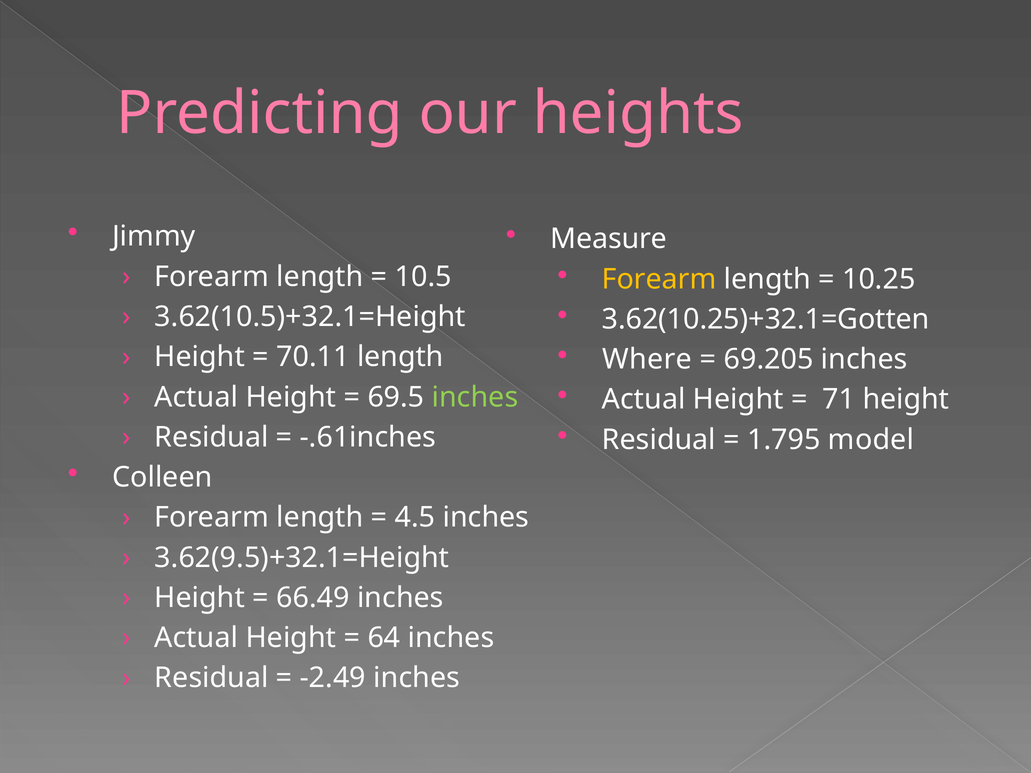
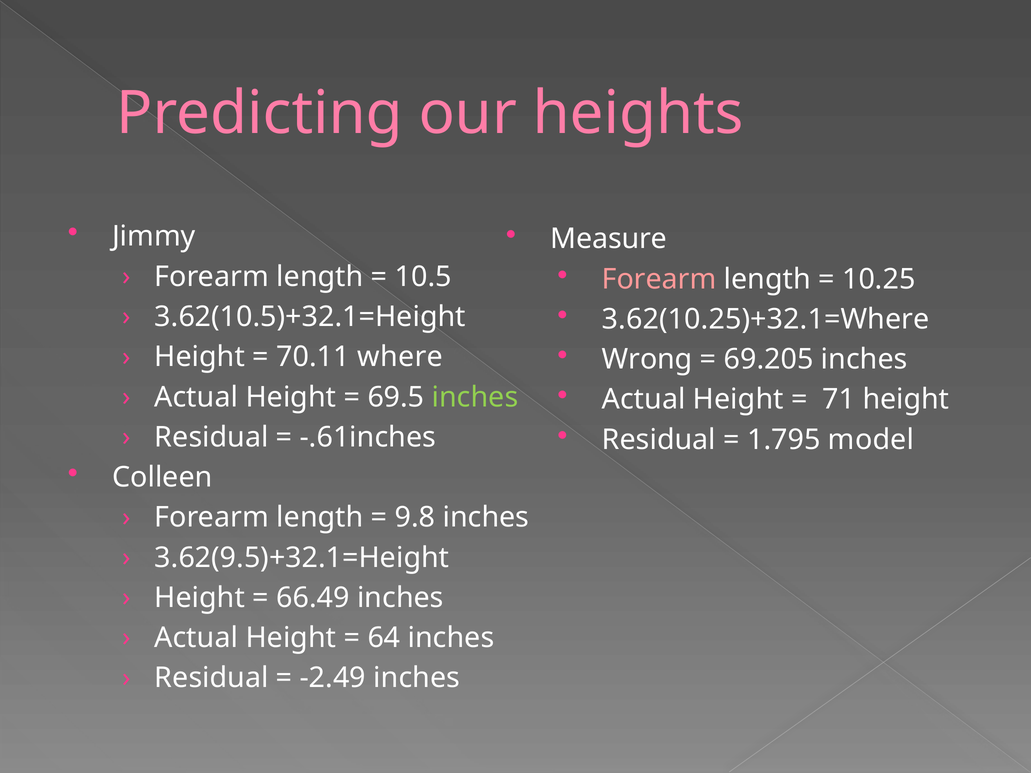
Forearm at (659, 279) colour: yellow -> pink
3.62(10.25)+32.1=Gotten: 3.62(10.25)+32.1=Gotten -> 3.62(10.25)+32.1=Where
Where: Where -> Wrong
70.11 length: length -> where
4.5: 4.5 -> 9.8
